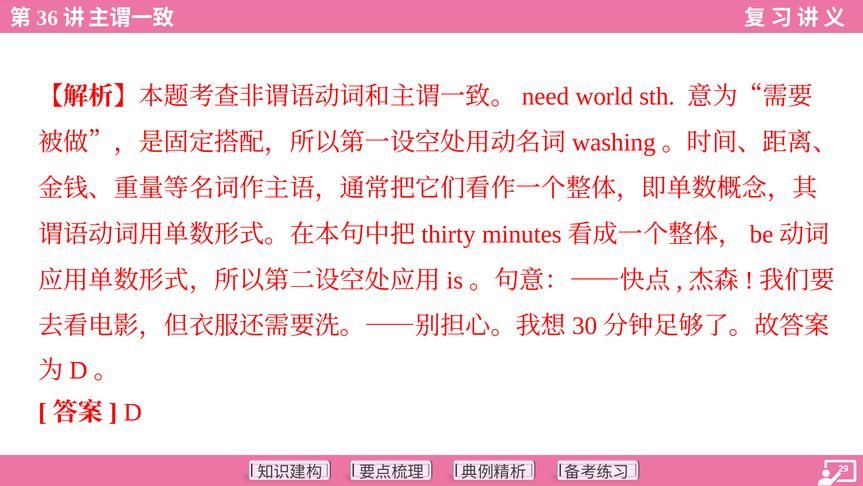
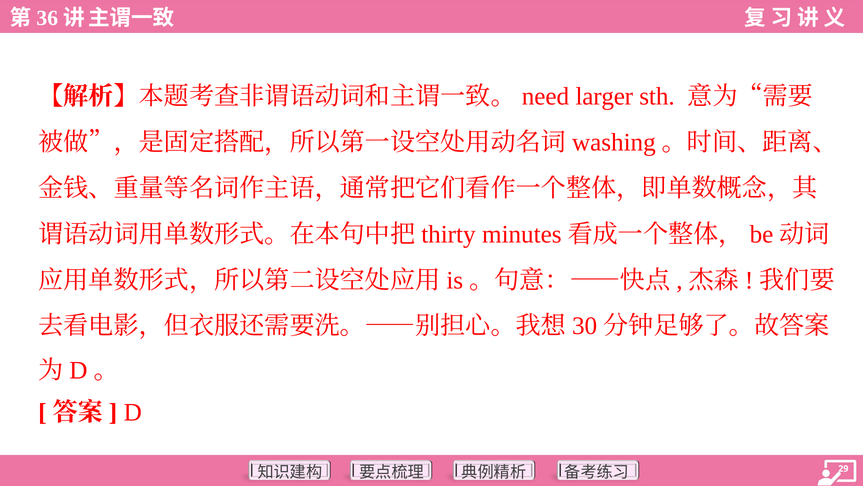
world: world -> larger
